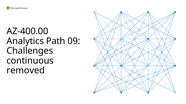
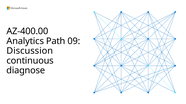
Challenges: Challenges -> Discussion
removed: removed -> diagnose
